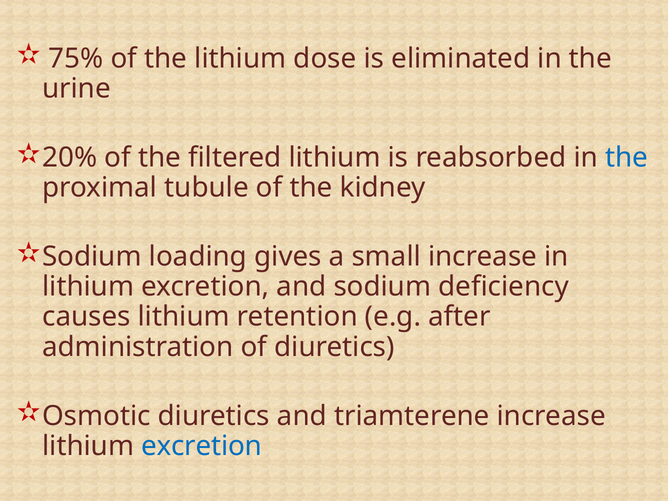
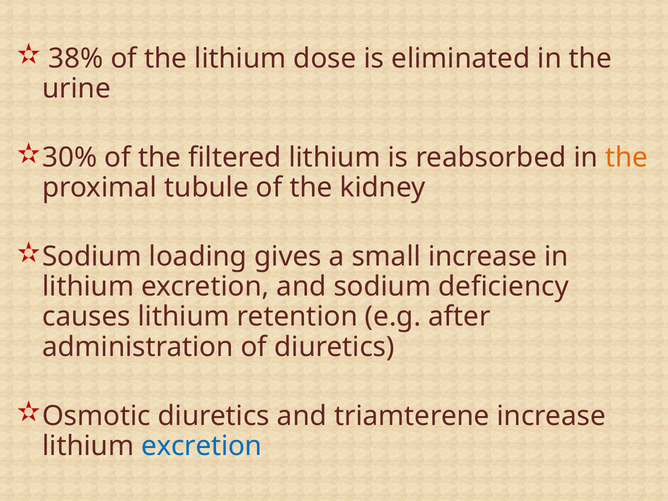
75%: 75% -> 38%
20%: 20% -> 30%
the at (627, 158) colour: blue -> orange
